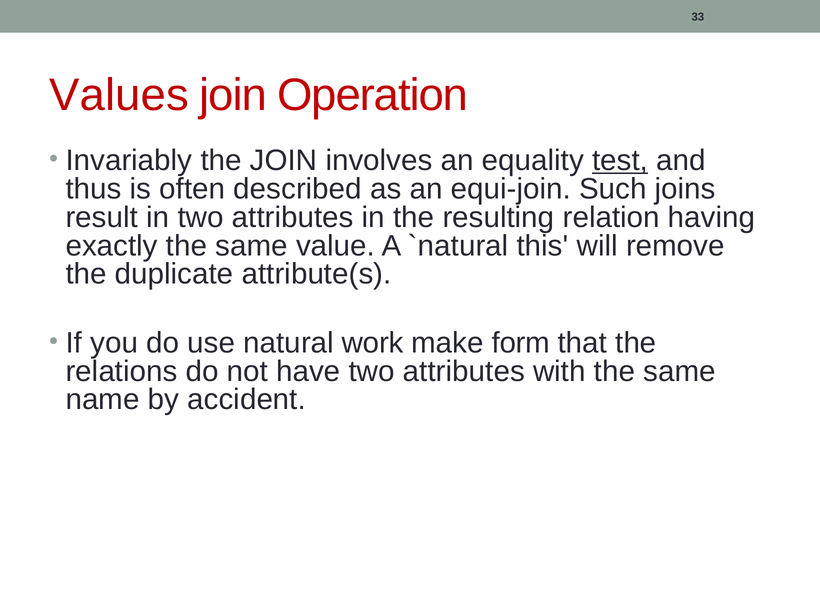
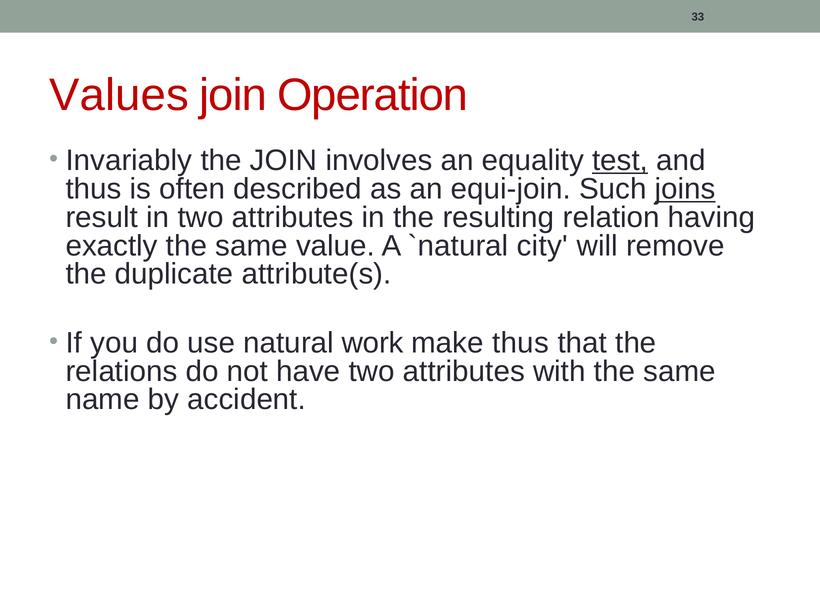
joins underline: none -> present
this: this -> city
make form: form -> thus
